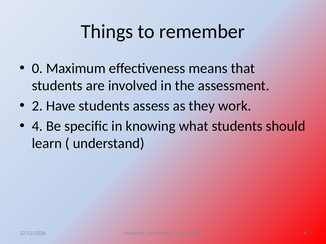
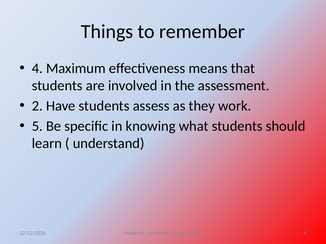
0 at (37, 68): 0 -> 4
4 at (37, 126): 4 -> 5
